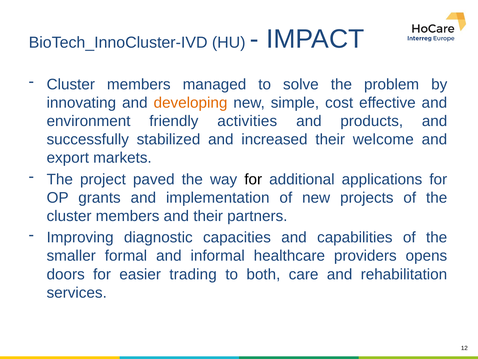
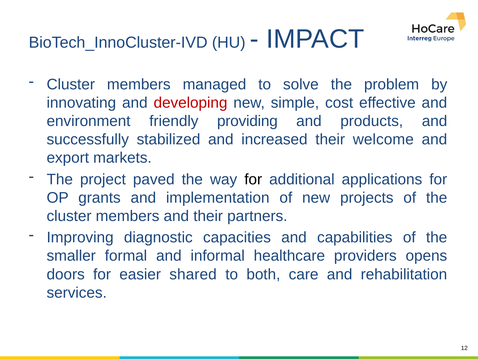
developing colour: orange -> red
activities: activities -> providing
trading: trading -> shared
